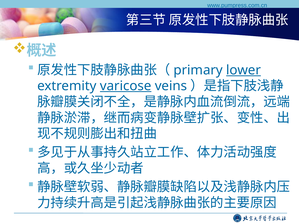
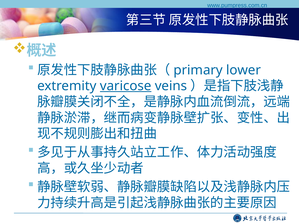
lower underline: present -> none
